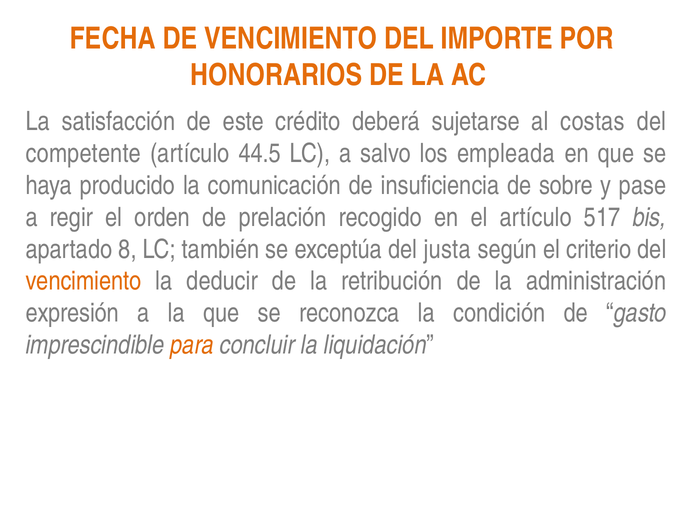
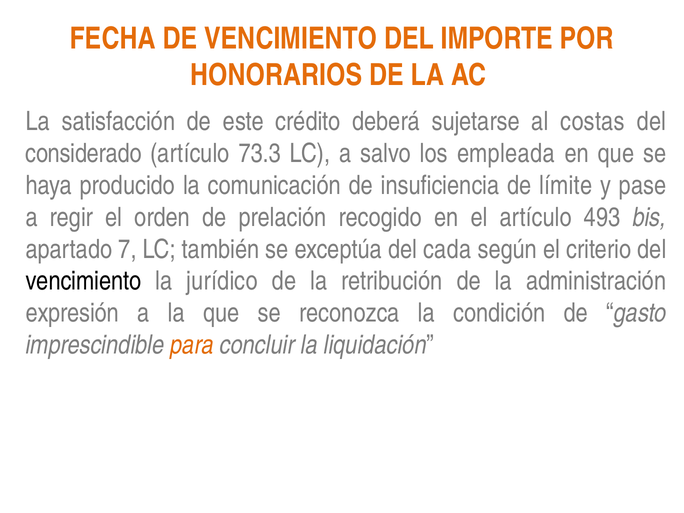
competente: competente -> considerado
44.5: 44.5 -> 73.3
sobre: sobre -> límite
517: 517 -> 493
8: 8 -> 7
justa: justa -> cada
vencimiento at (83, 281) colour: orange -> black
deducir: deducir -> jurídico
